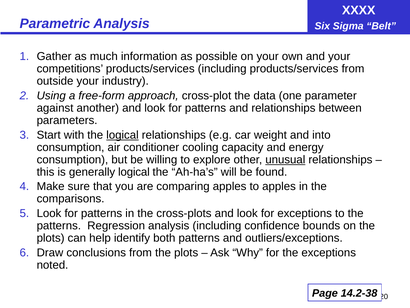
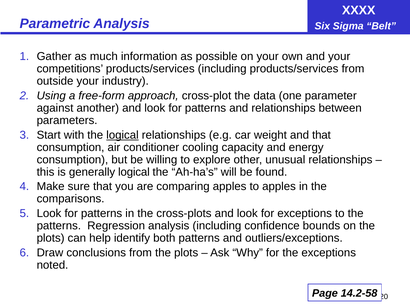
and into: into -> that
unusual underline: present -> none
14.2-38: 14.2-38 -> 14.2-58
